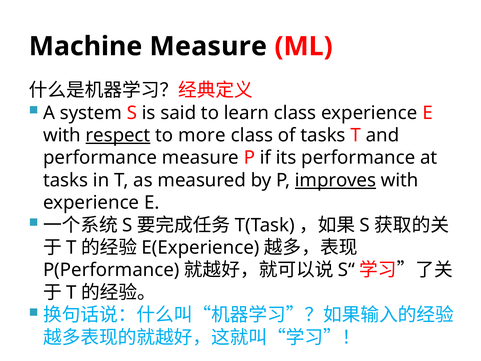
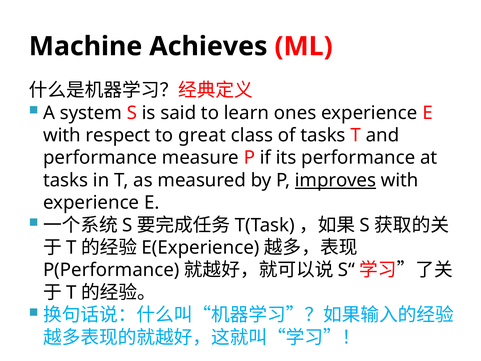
Machine Measure: Measure -> Achieves
learn class: class -> ones
respect underline: present -> none
more: more -> great
